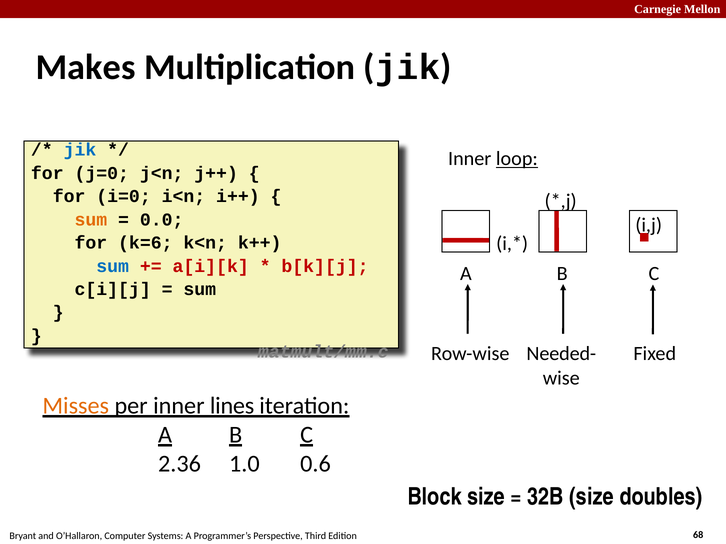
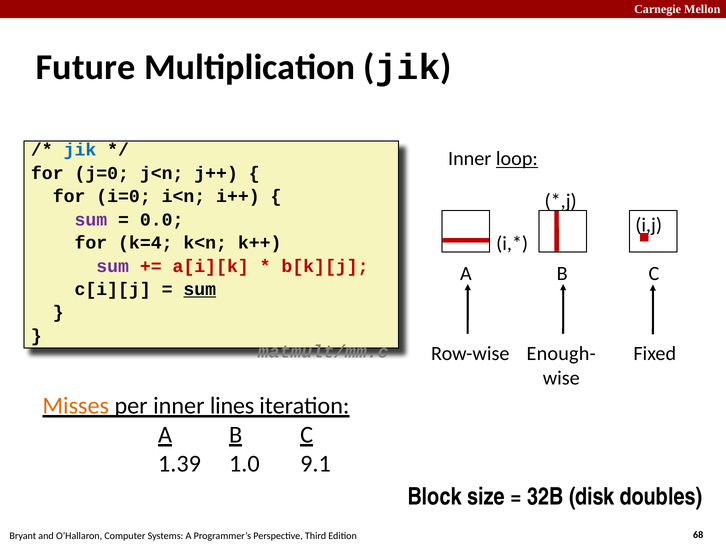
Makes: Makes -> Future
sum at (91, 220) colour: orange -> purple
k=6: k=6 -> k=4
sum at (113, 266) colour: blue -> purple
sum at (200, 290) underline: none -> present
Needed-: Needed- -> Enough-
2.36: 2.36 -> 1.39
0.6: 0.6 -> 9.1
32B size: size -> disk
